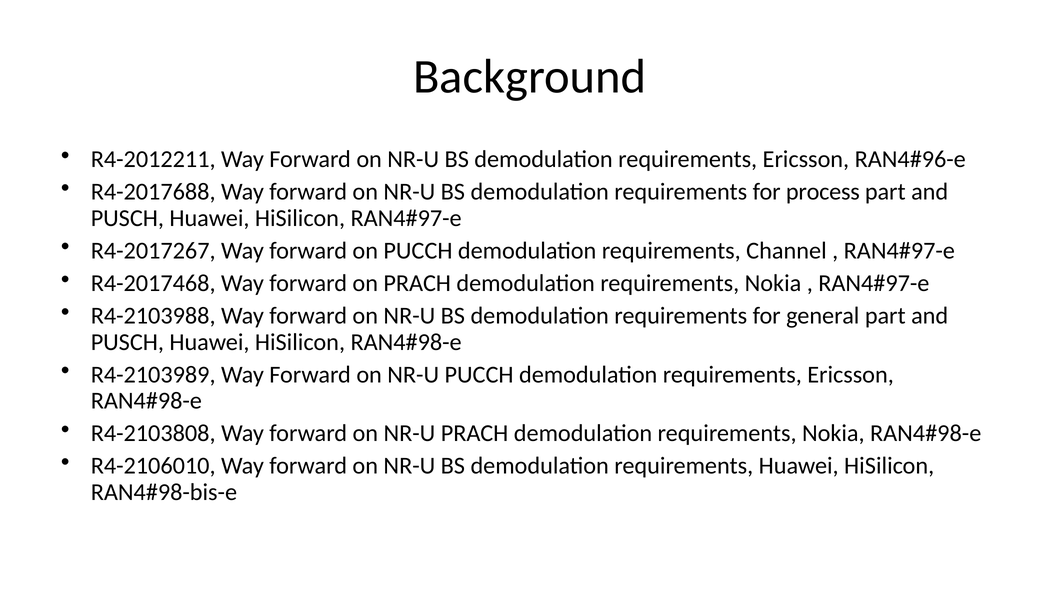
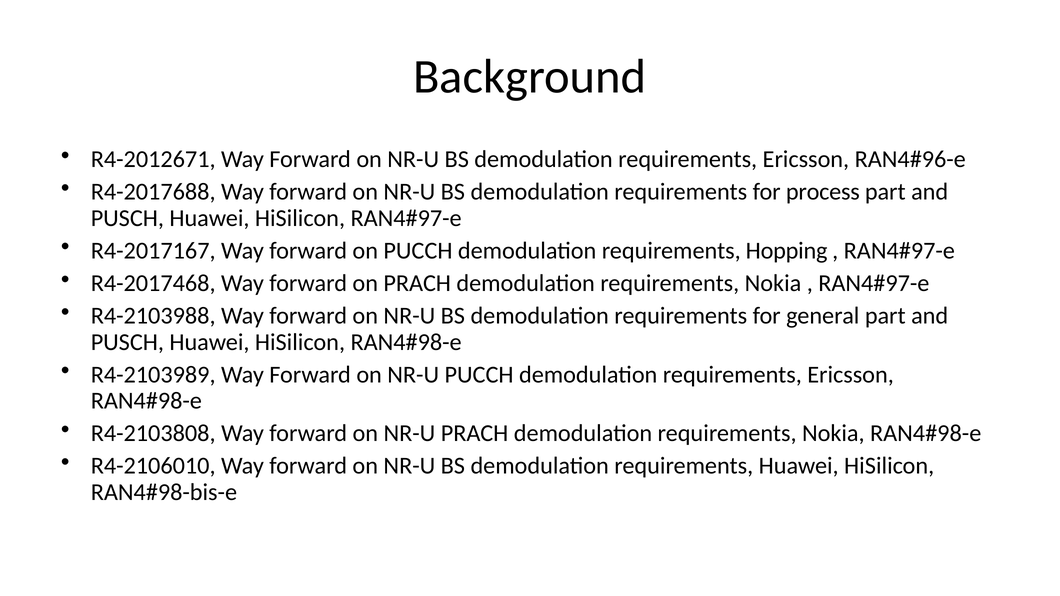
R4-2012211: R4-2012211 -> R4-2012671
R4-2017267: R4-2017267 -> R4-2017167
Channel: Channel -> Hopping
